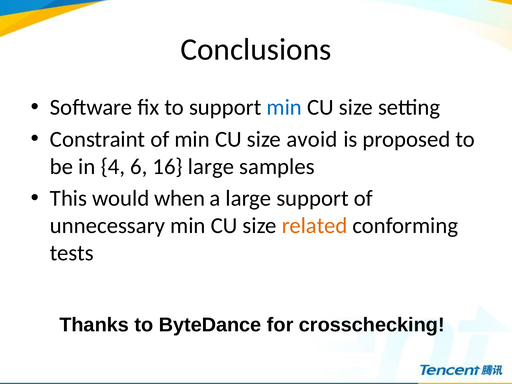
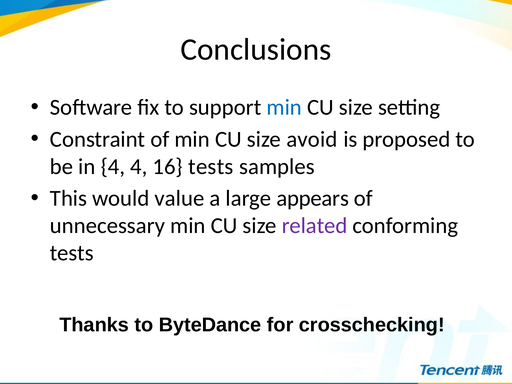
4 6: 6 -> 4
16 large: large -> tests
when: when -> value
large support: support -> appears
related colour: orange -> purple
